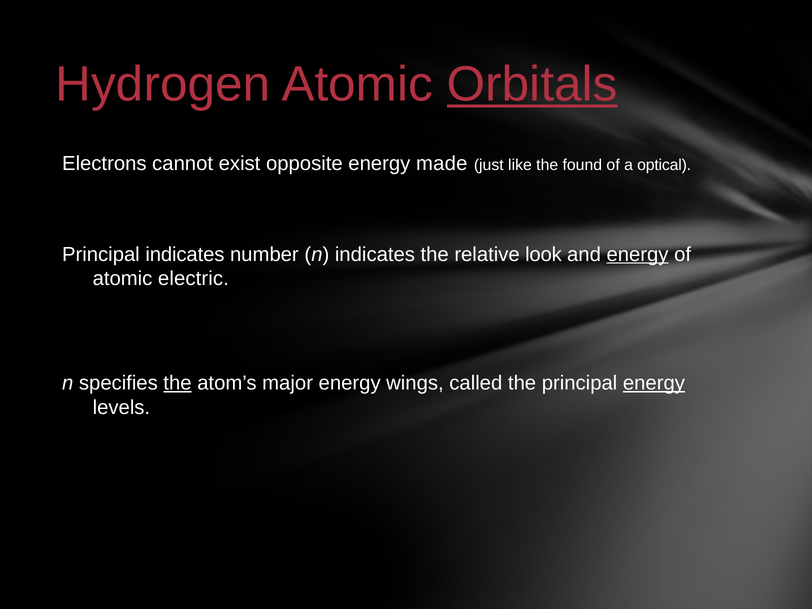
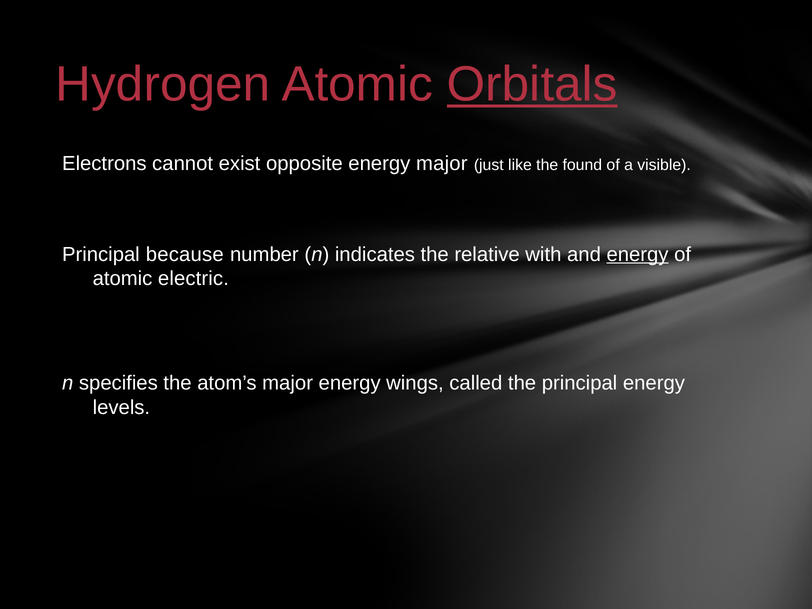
energy made: made -> major
optical: optical -> visible
Principal indicates: indicates -> because
look: look -> with
the at (177, 383) underline: present -> none
energy at (654, 383) underline: present -> none
